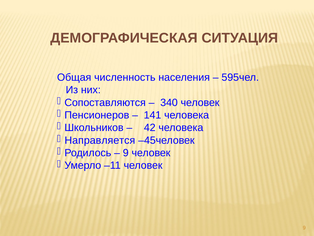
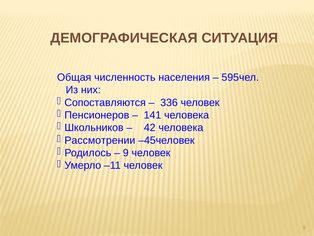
340: 340 -> 336
Направляется: Направляется -> Рассмотрении
